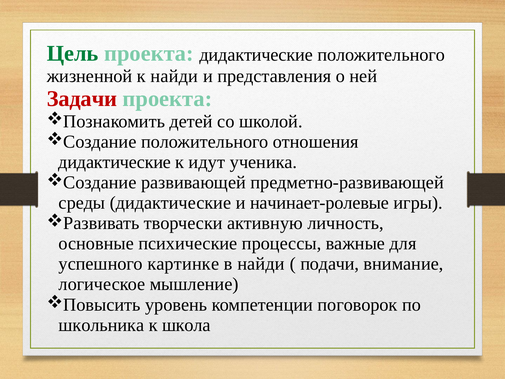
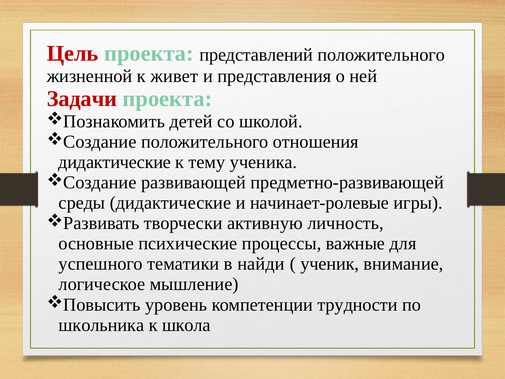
Цель colour: green -> red
проекта дидактические: дидактические -> представлений
к найди: найди -> живет
идут: идут -> тему
картинке: картинке -> тематики
подачи: подачи -> ученик
поговорок: поговорок -> трудности
